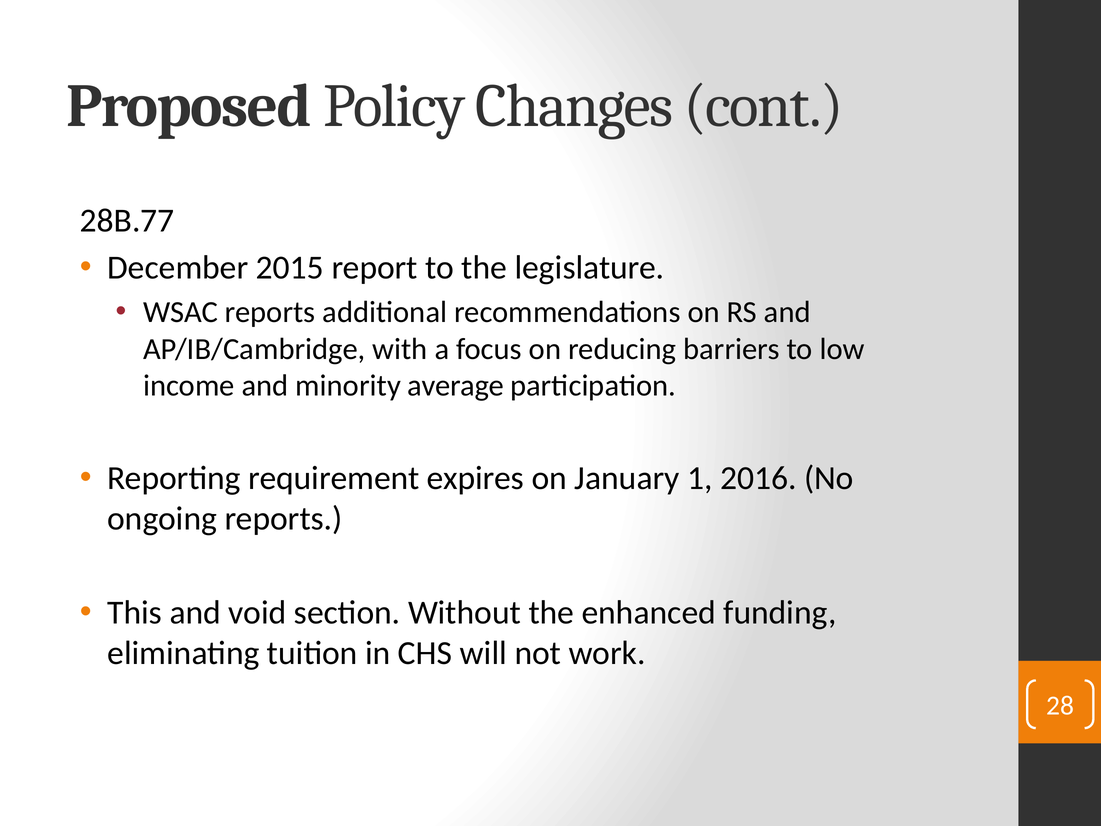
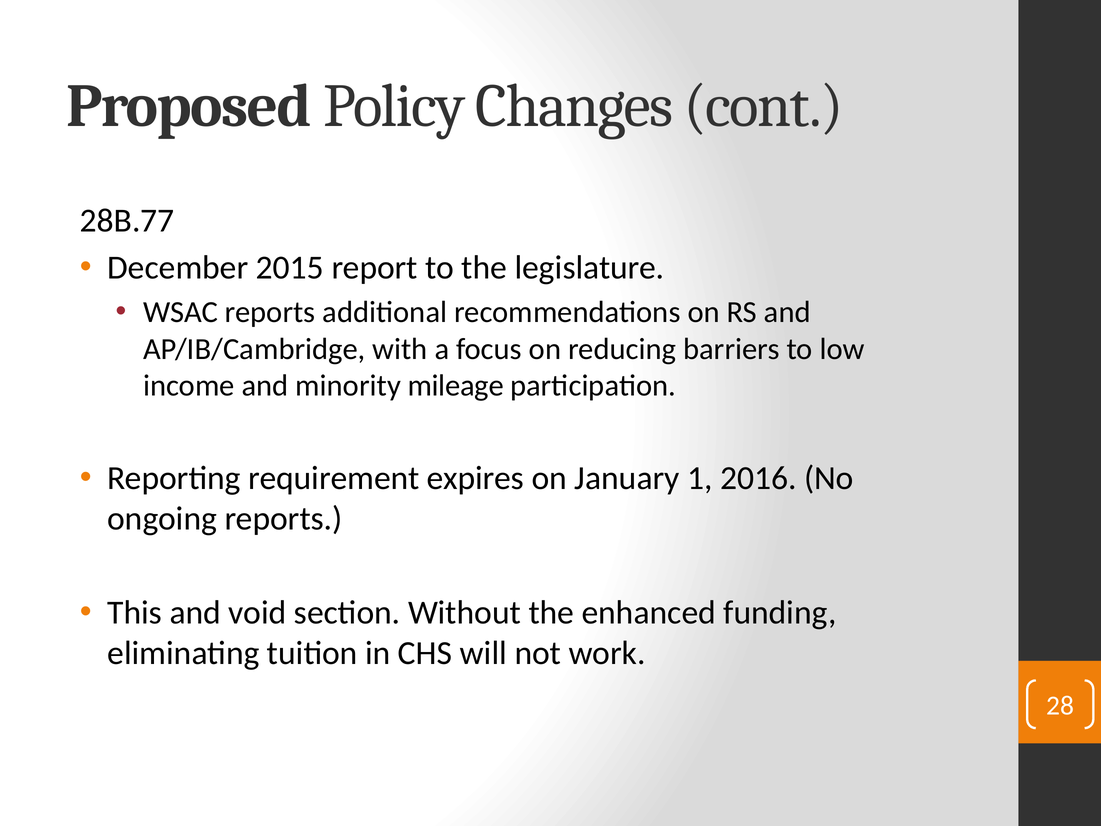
average: average -> mileage
